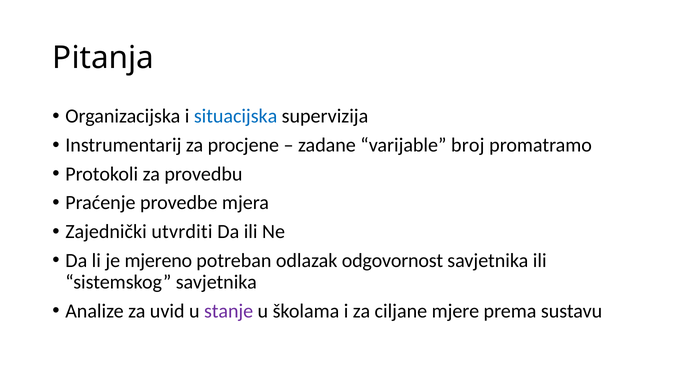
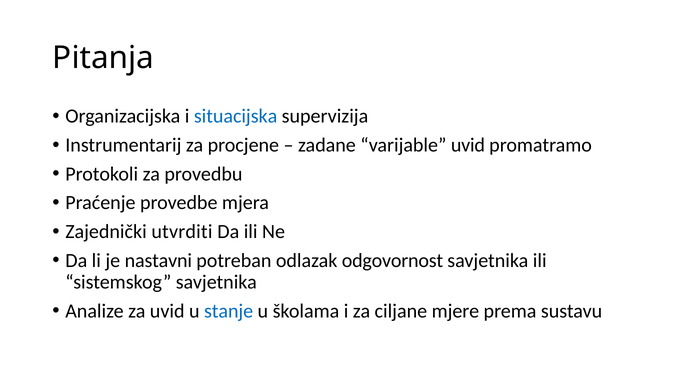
varijable broj: broj -> uvid
mjereno: mjereno -> nastavni
stanje colour: purple -> blue
